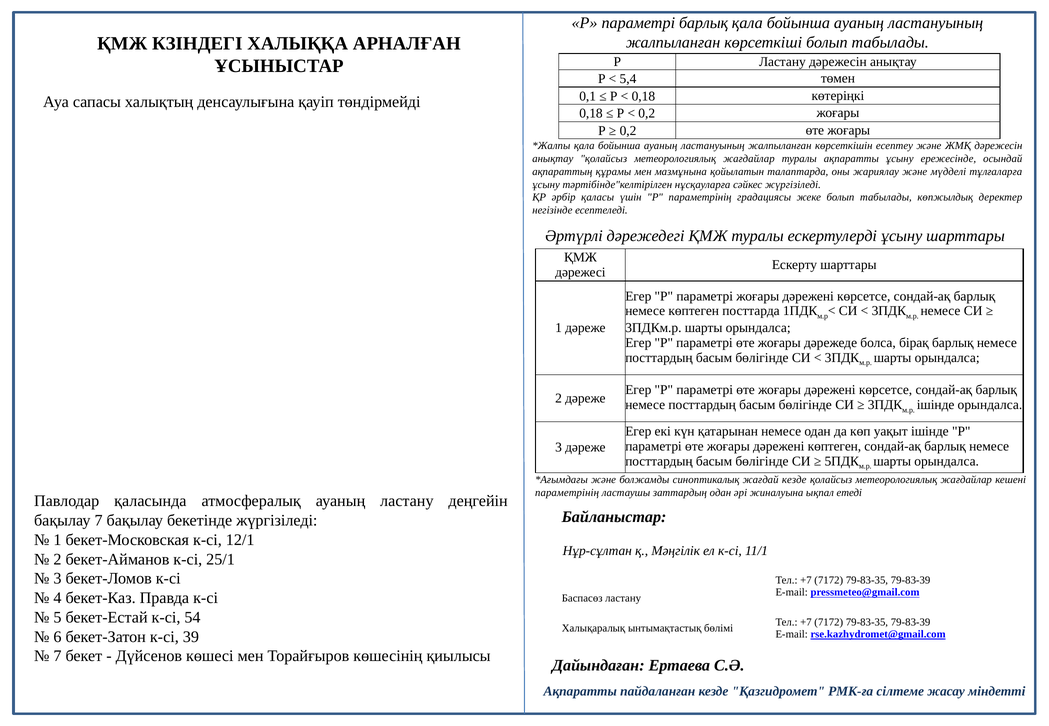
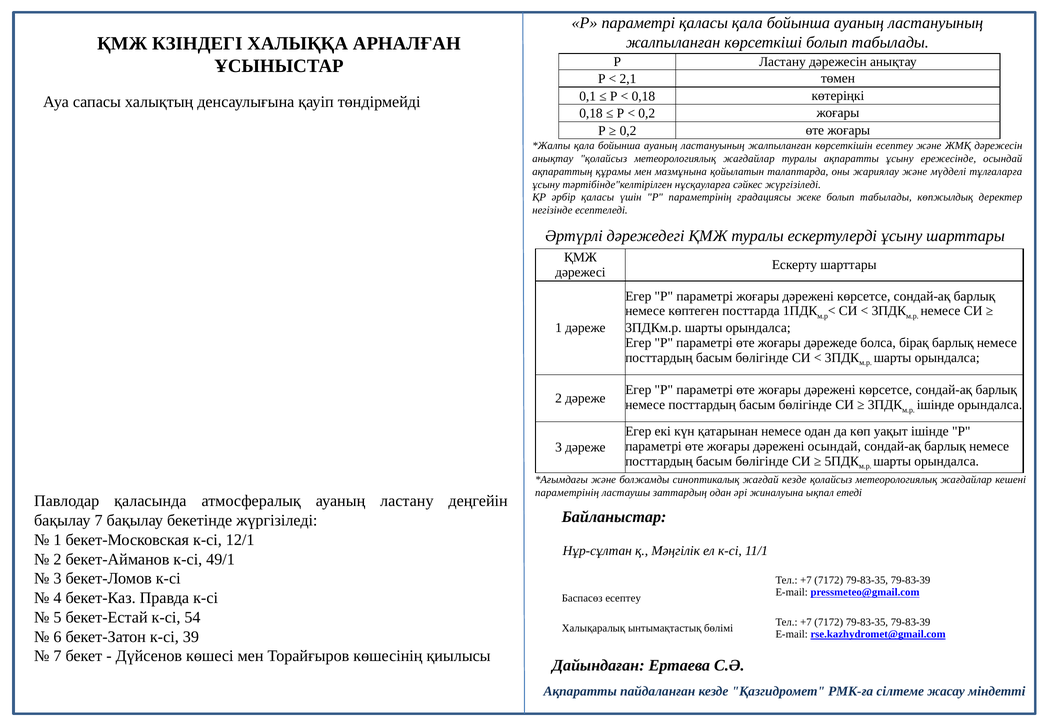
параметрі барлық: барлық -> қаласы
5,4: 5,4 -> 2,1
дәрежені көптеген: көптеген -> осындай
25/1: 25/1 -> 49/1
Баспасөз ластану: ластану -> есептеу
